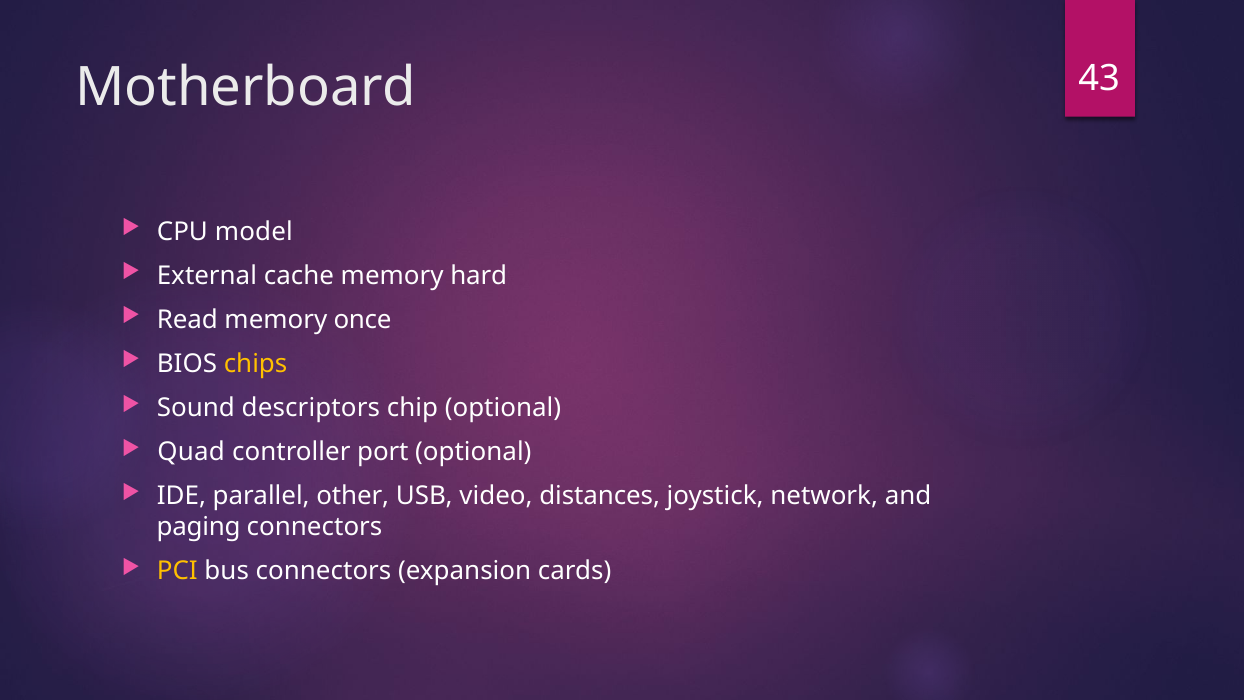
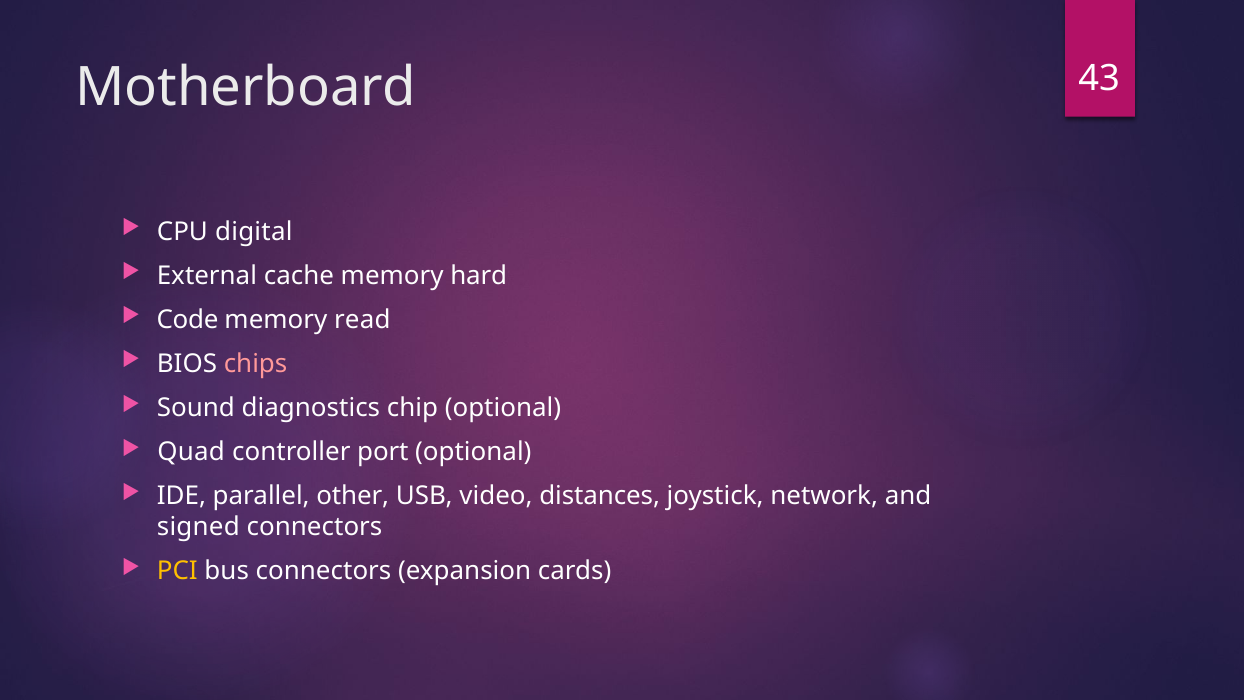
model: model -> digital
Read: Read -> Code
once: once -> read
chips colour: yellow -> pink
descriptors: descriptors -> diagnostics
paging: paging -> signed
